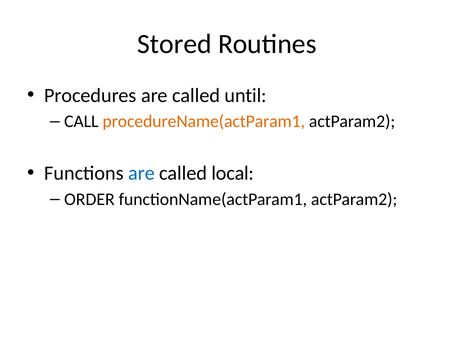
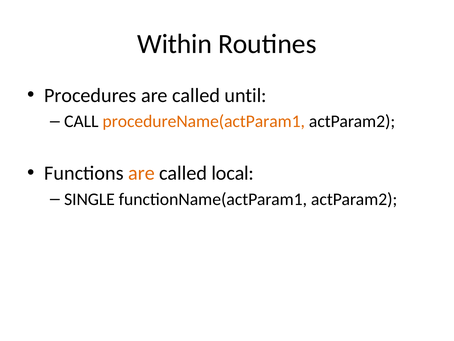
Stored: Stored -> Within
are at (141, 173) colour: blue -> orange
ORDER: ORDER -> SINGLE
